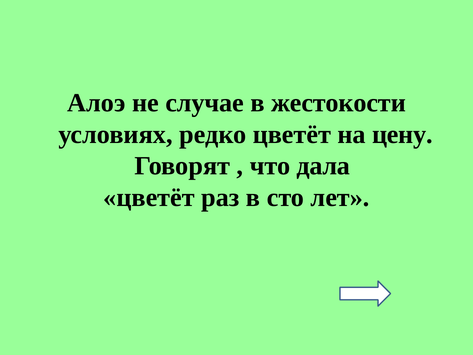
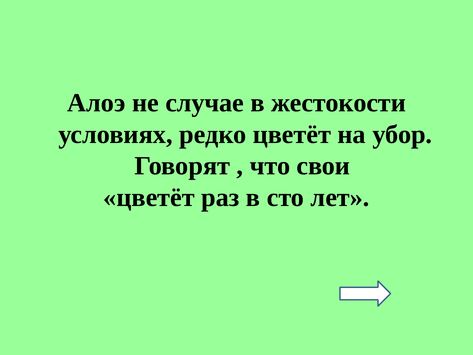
цену: цену -> убор
дала: дала -> свои
